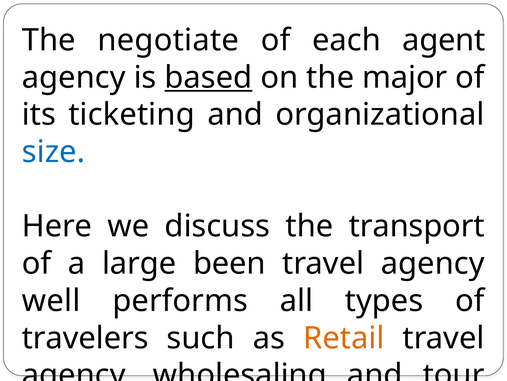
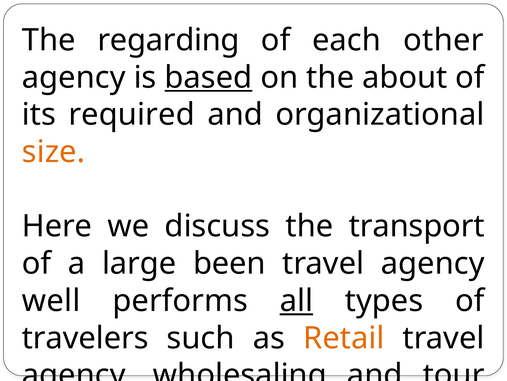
negotiate: negotiate -> regarding
agent: agent -> other
major: major -> about
ticketing: ticketing -> required
size colour: blue -> orange
all underline: none -> present
